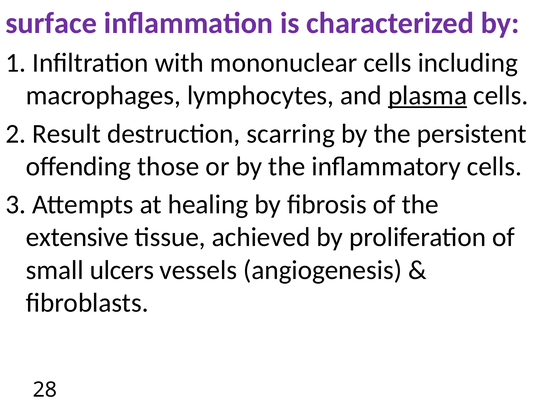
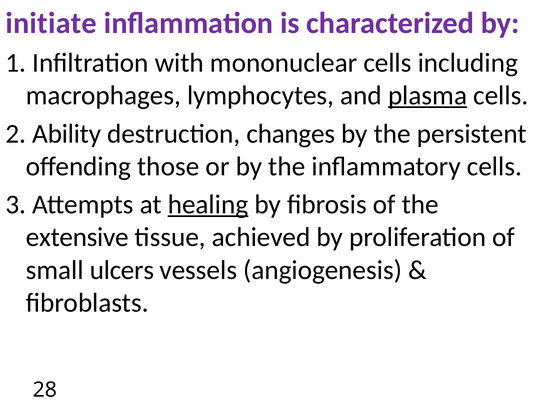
surface: surface -> initiate
Result: Result -> Ability
scarring: scarring -> changes
healing underline: none -> present
